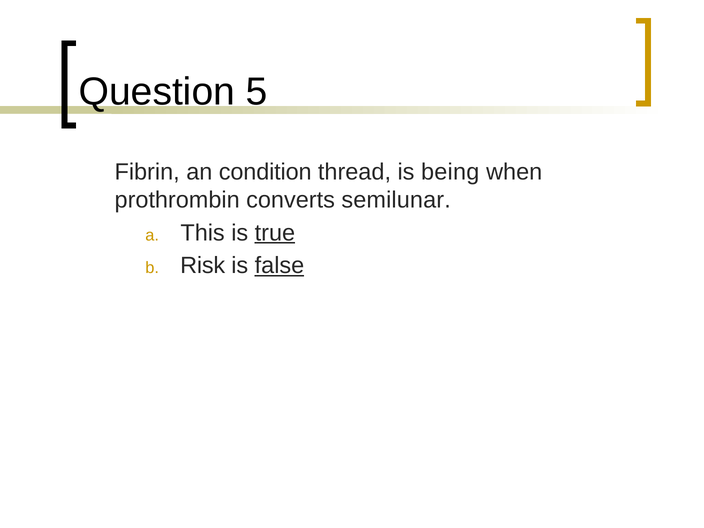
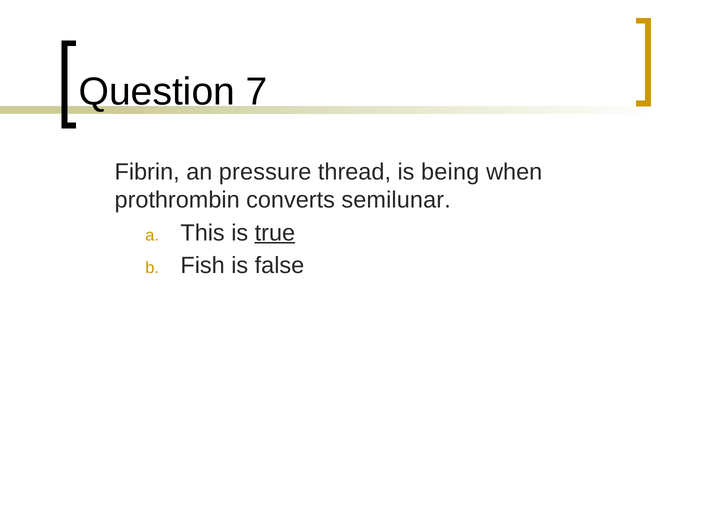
5: 5 -> 7
condition: condition -> pressure
Risk: Risk -> Fish
false underline: present -> none
